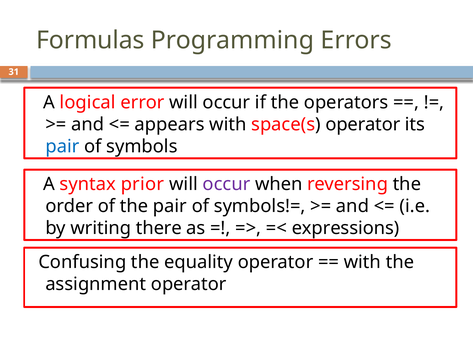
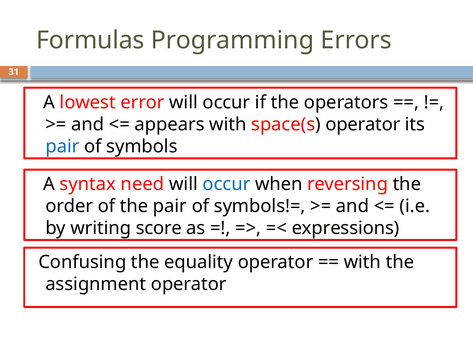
logical: logical -> lowest
prior: prior -> need
occur at (226, 185) colour: purple -> blue
there: there -> score
